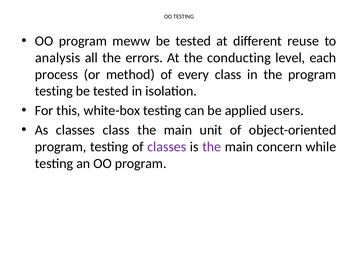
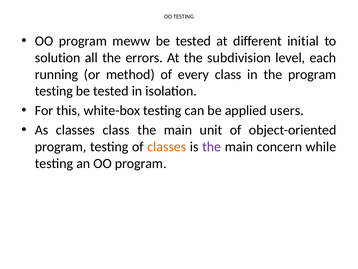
reuse: reuse -> initial
analysis: analysis -> solution
conducting: conducting -> subdivision
process: process -> running
classes at (167, 147) colour: purple -> orange
